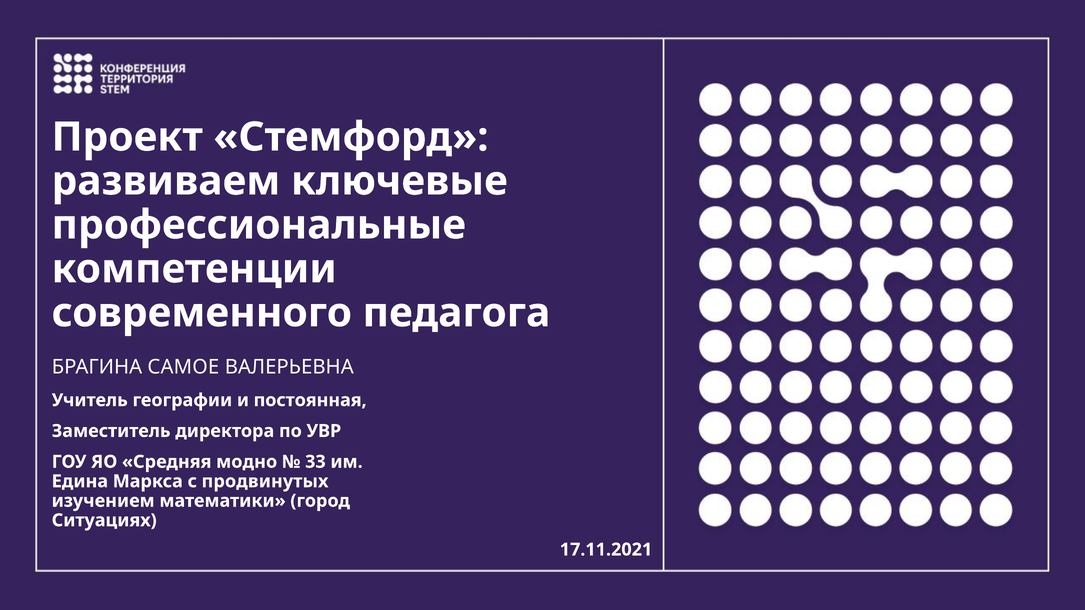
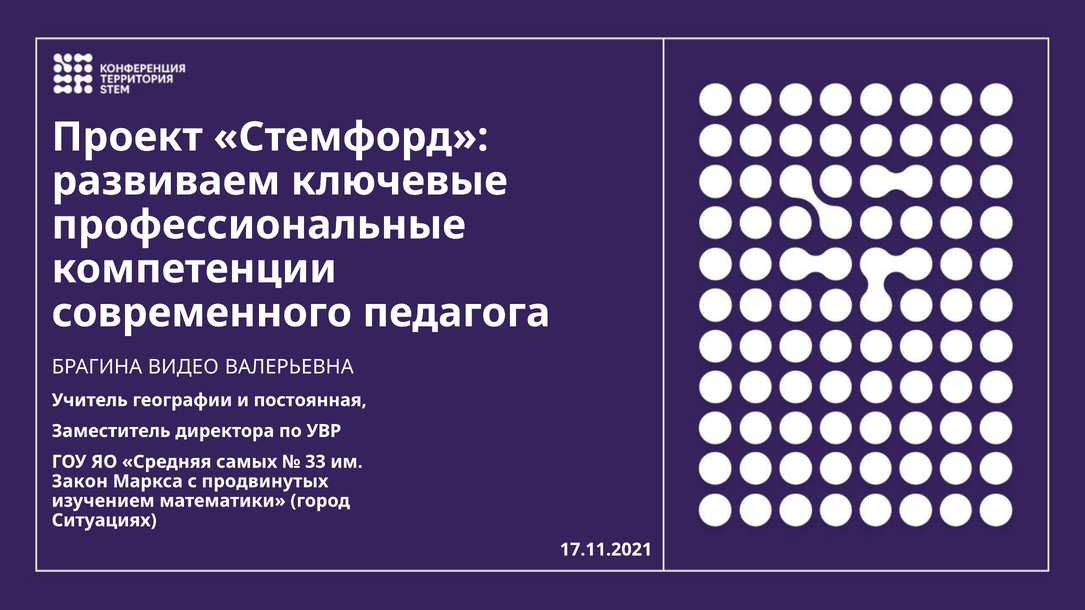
САМОЕ: САМОЕ -> ВИДЕО
модно: модно -> самых
Едина: Едина -> Закон
